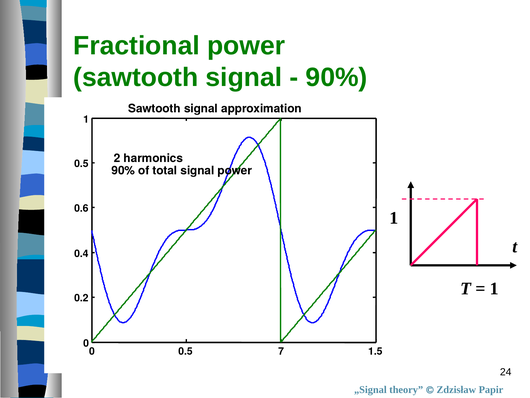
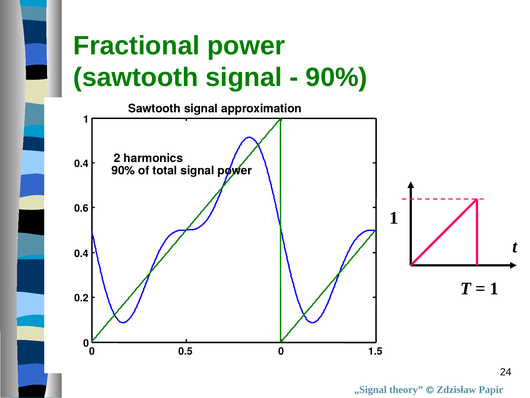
0.5 at (81, 164): 0.5 -> 0.4
0.5 7: 7 -> 0
